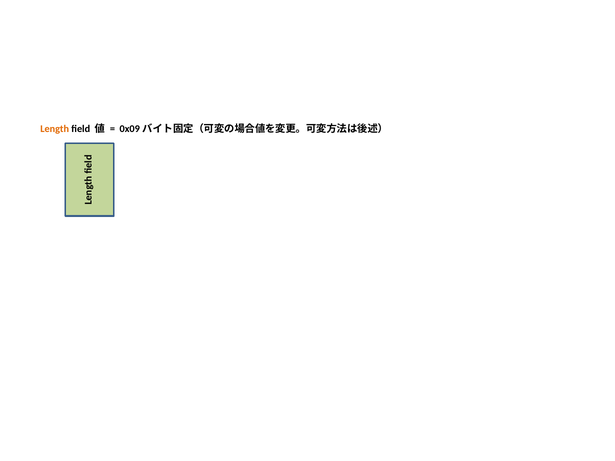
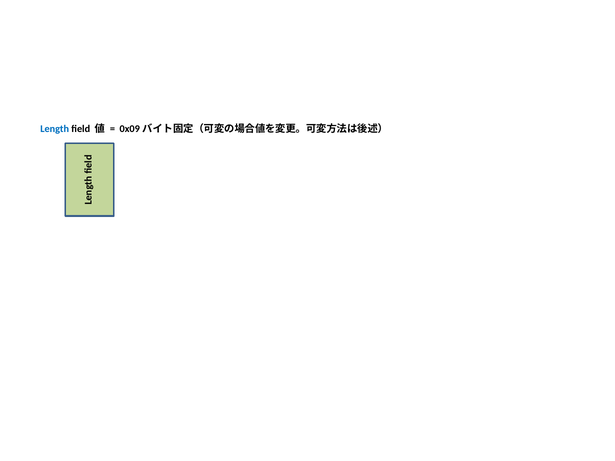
Length colour: orange -> blue
